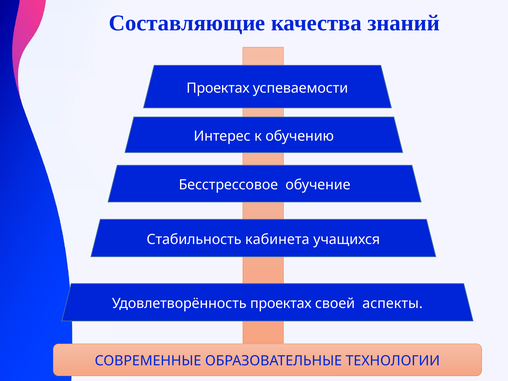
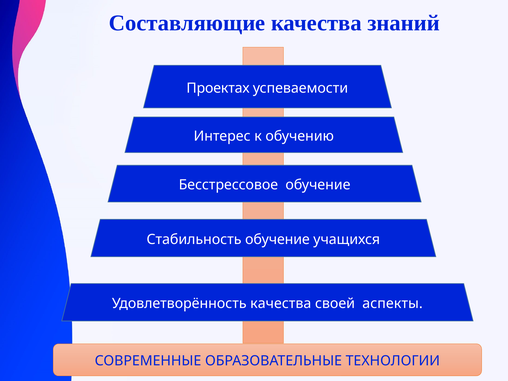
Стабильность кабинета: кабинета -> обучение
Удовлетворённость проектах: проектах -> качества
